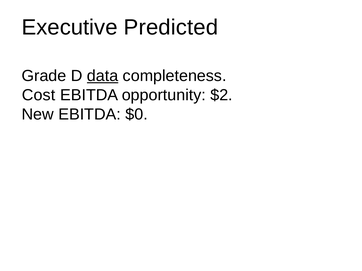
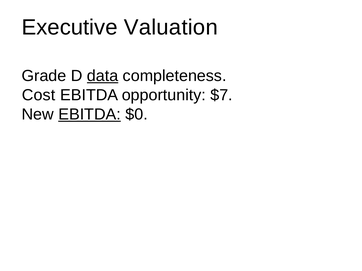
Predicted: Predicted -> Valuation
$2: $2 -> $7
EBITDA at (90, 115) underline: none -> present
